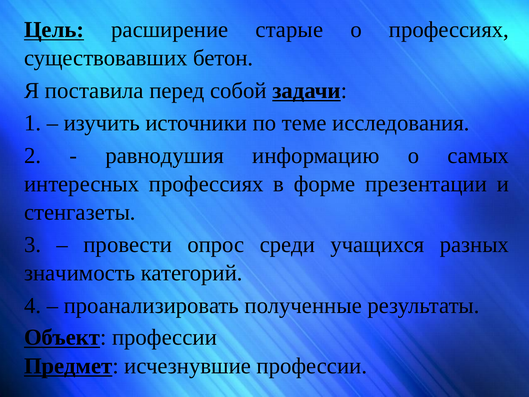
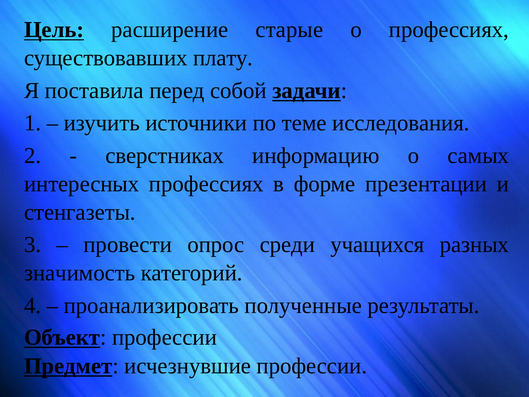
бетон: бетон -> плату
равнодушия: равнодушия -> сверстниках
